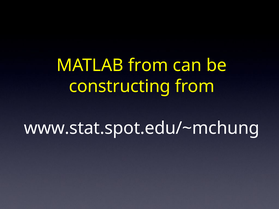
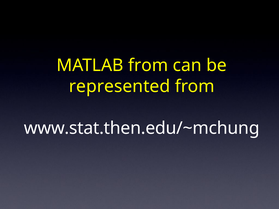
constructing: constructing -> represented
www.stat.spot.edu/~mchung: www.stat.spot.edu/~mchung -> www.stat.then.edu/~mchung
